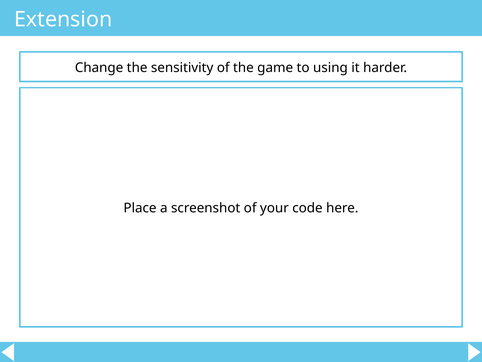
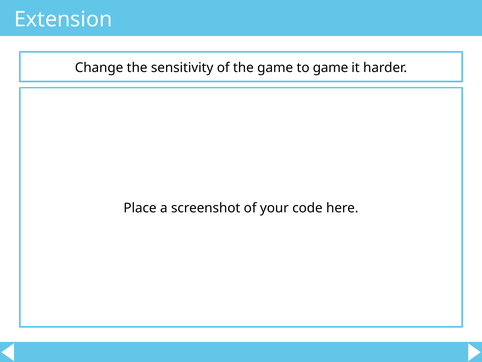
to using: using -> game
